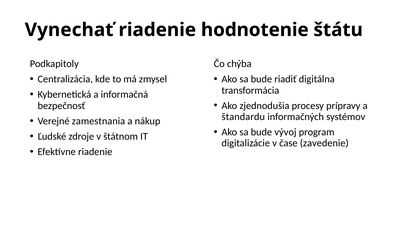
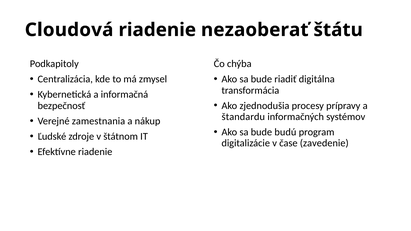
Vynechať: Vynechať -> Cloudová
hodnotenie: hodnotenie -> nezaoberať
vývoj: vývoj -> budú
